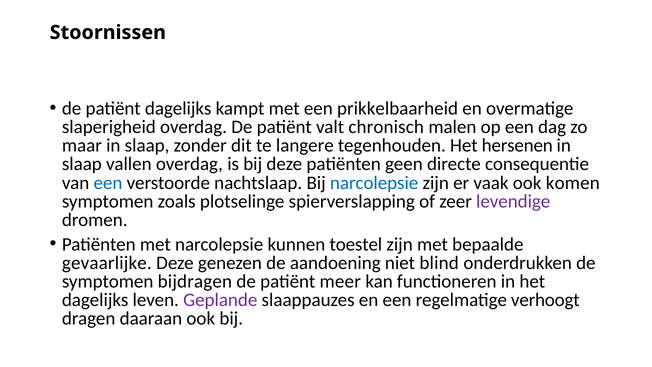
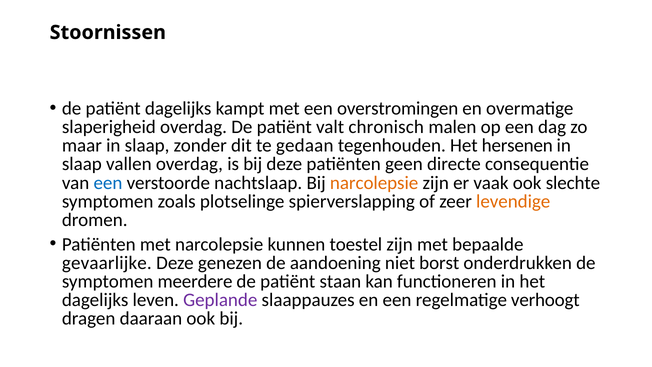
prikkelbaarheid: prikkelbaarheid -> overstromingen
langere: langere -> gedaan
narcolepsie at (374, 183) colour: blue -> orange
komen: komen -> slechte
levendige colour: purple -> orange
blind: blind -> borst
bijdragen: bijdragen -> meerdere
meer: meer -> staan
